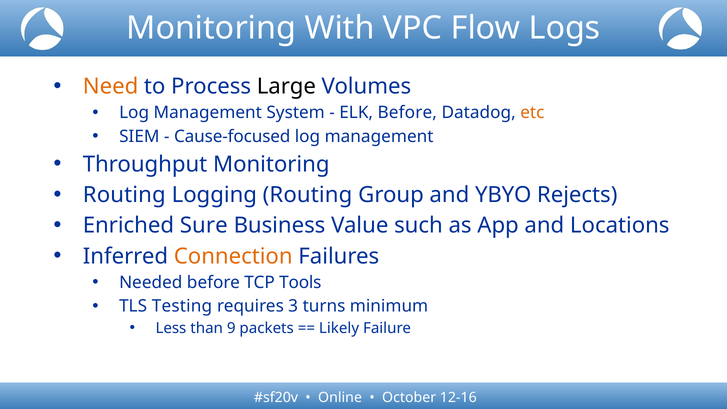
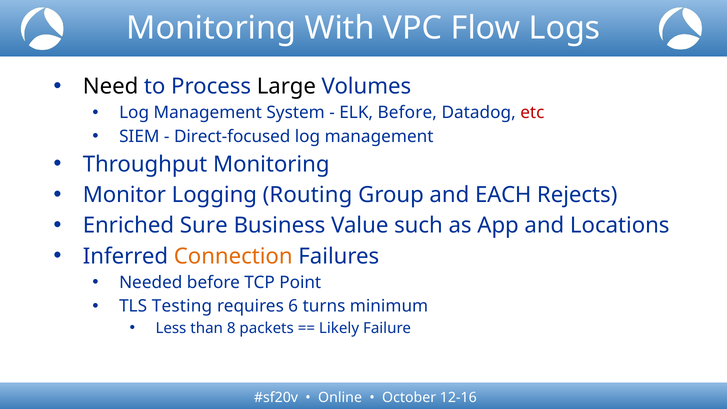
Need colour: orange -> black
etc colour: orange -> red
Cause-focused: Cause-focused -> Direct-focused
Routing at (124, 195): Routing -> Monitor
YBYO: YBYO -> EACH
Tools: Tools -> Point
3: 3 -> 6
9: 9 -> 8
